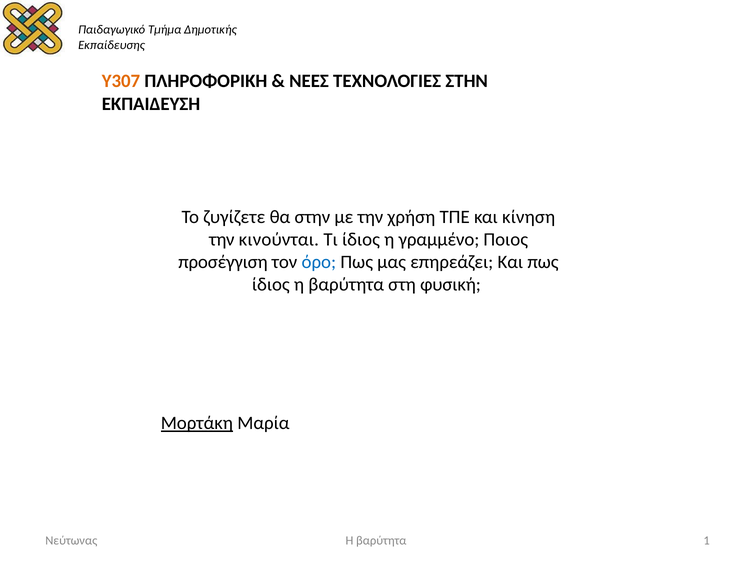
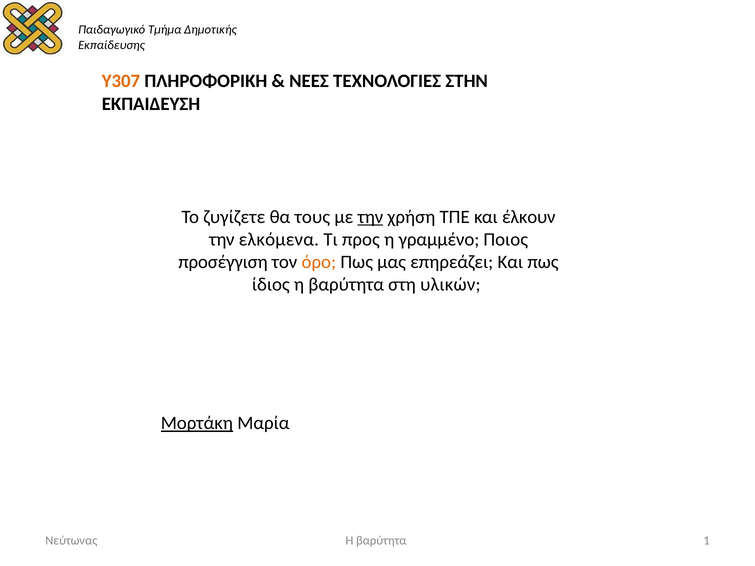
θα στην: στην -> τους
την at (370, 217) underline: none -> present
κίνηση: κίνηση -> έλκουν
κινούνται: κινούνται -> ελκόμενα
Τι ίδιος: ίδιος -> προς
όρο colour: blue -> orange
φυσική: φυσική -> υλικών
